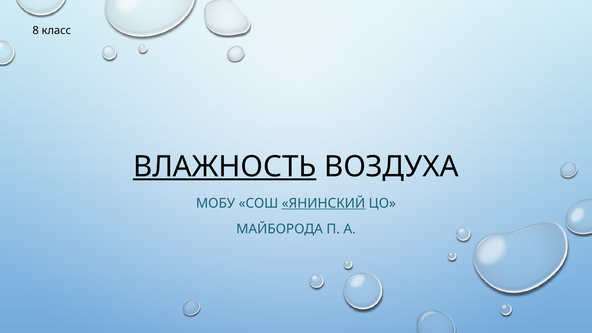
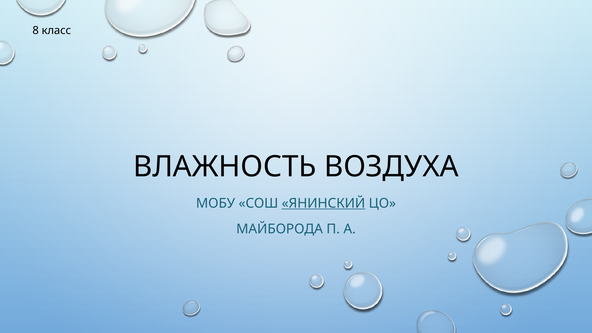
ВЛАЖНОСТЬ underline: present -> none
